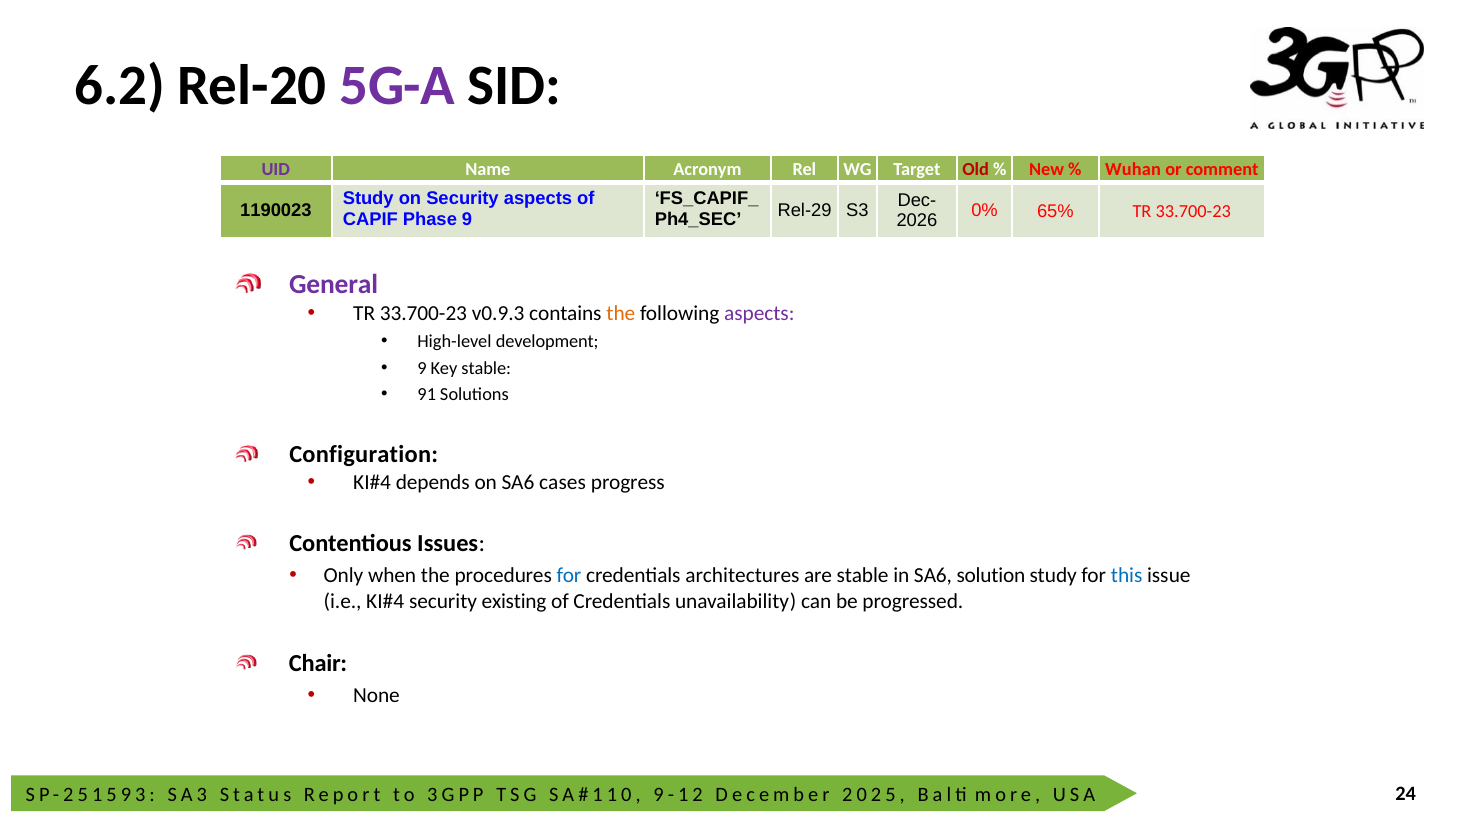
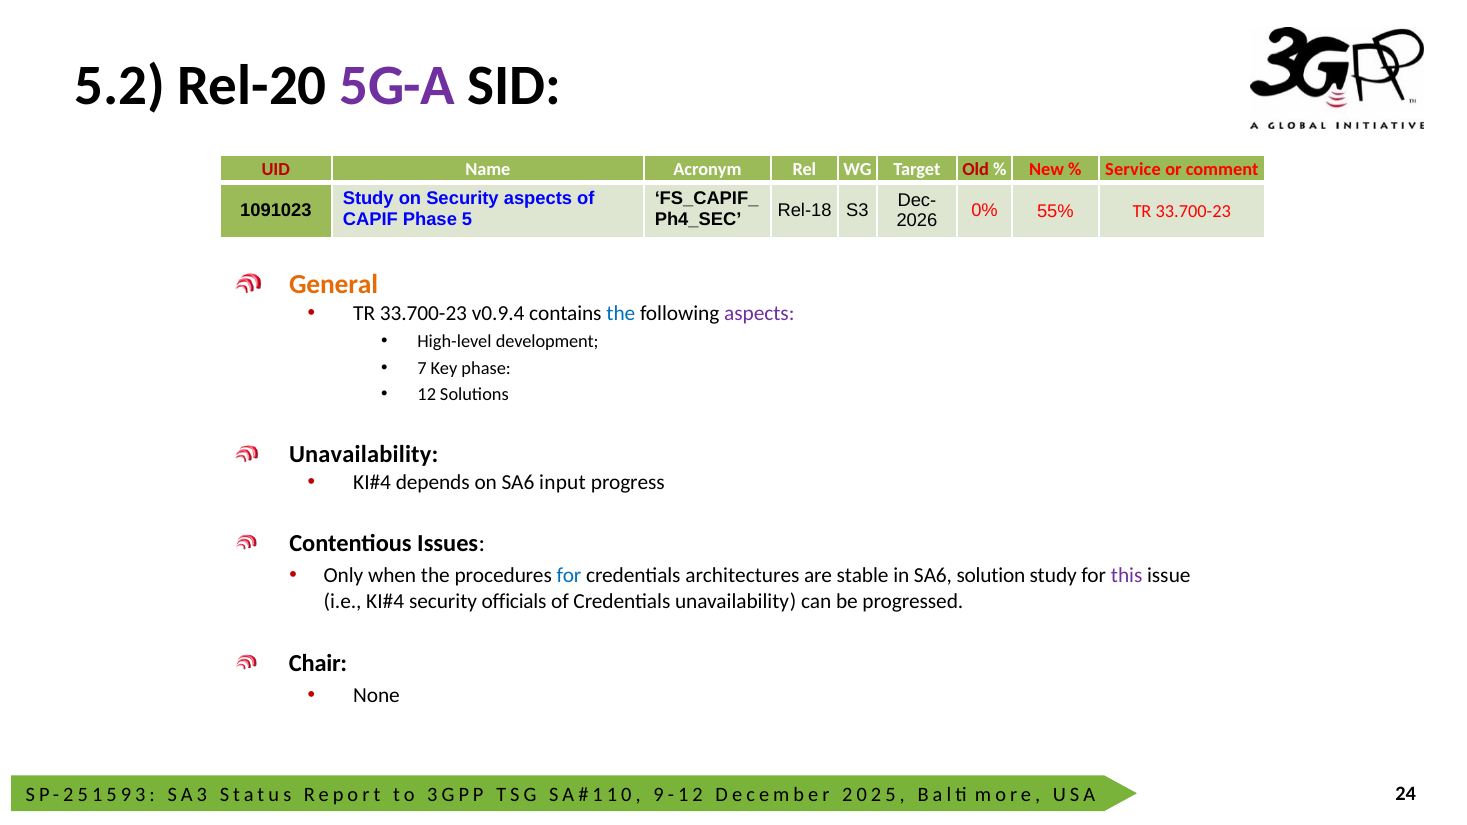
6.2: 6.2 -> 5.2
UID colour: purple -> red
Wuhan: Wuhan -> Service
1190023: 1190023 -> 1091023
65%: 65% -> 55%
Phase 9: 9 -> 5
Rel-29: Rel-29 -> Rel-18
General colour: purple -> orange
v0.9.3: v0.9.3 -> v0.9.4
the at (621, 314) colour: orange -> blue
9 at (422, 368): 9 -> 7
Key stable: stable -> phase
91: 91 -> 12
Configuration at (364, 455): Configuration -> Unavailability
cases: cases -> input
this colour: blue -> purple
existing: existing -> officials
